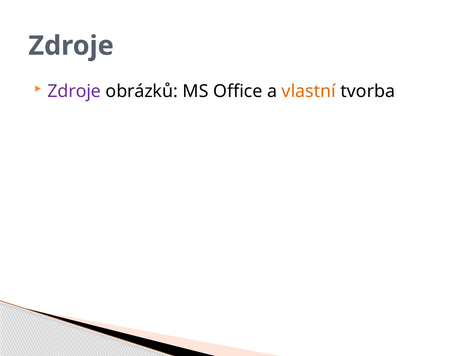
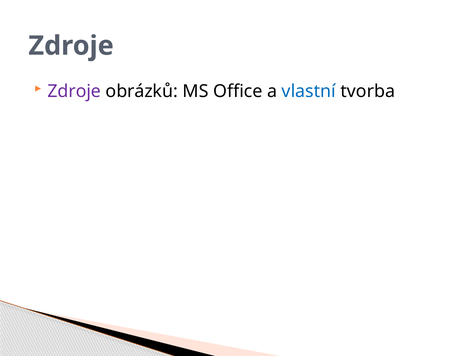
vlastní colour: orange -> blue
